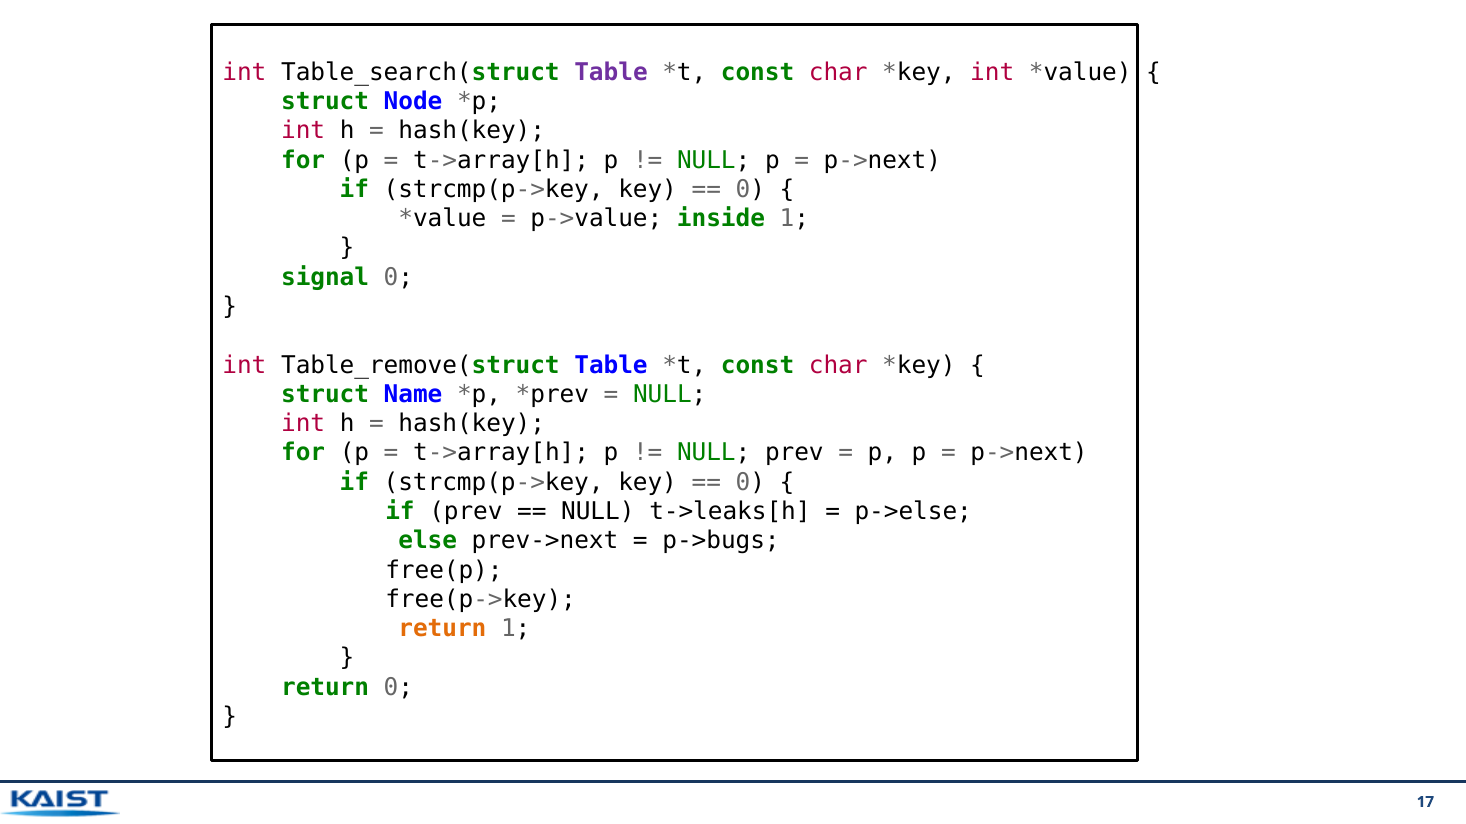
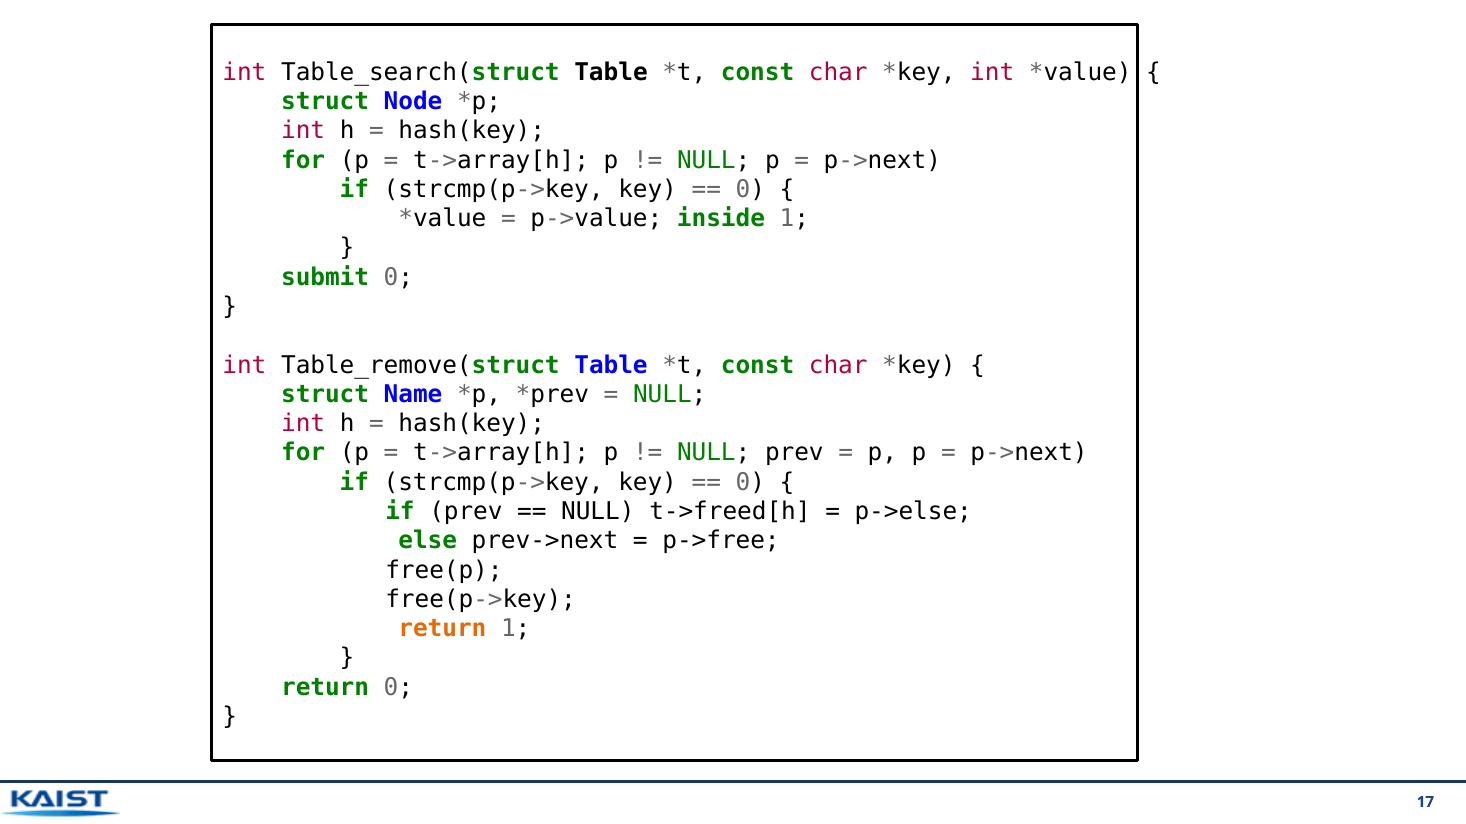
Table at (611, 72) colour: purple -> black
signal: signal -> submit
t->leaks[h: t->leaks[h -> t->freed[h
p->bugs: p->bugs -> p->free
